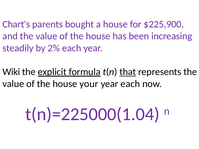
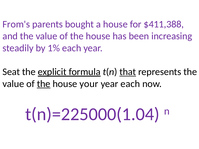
Chart's: Chart's -> From's
$225,900: $225,900 -> $411,388
2%: 2% -> 1%
Wiki: Wiki -> Seat
the at (44, 84) underline: none -> present
